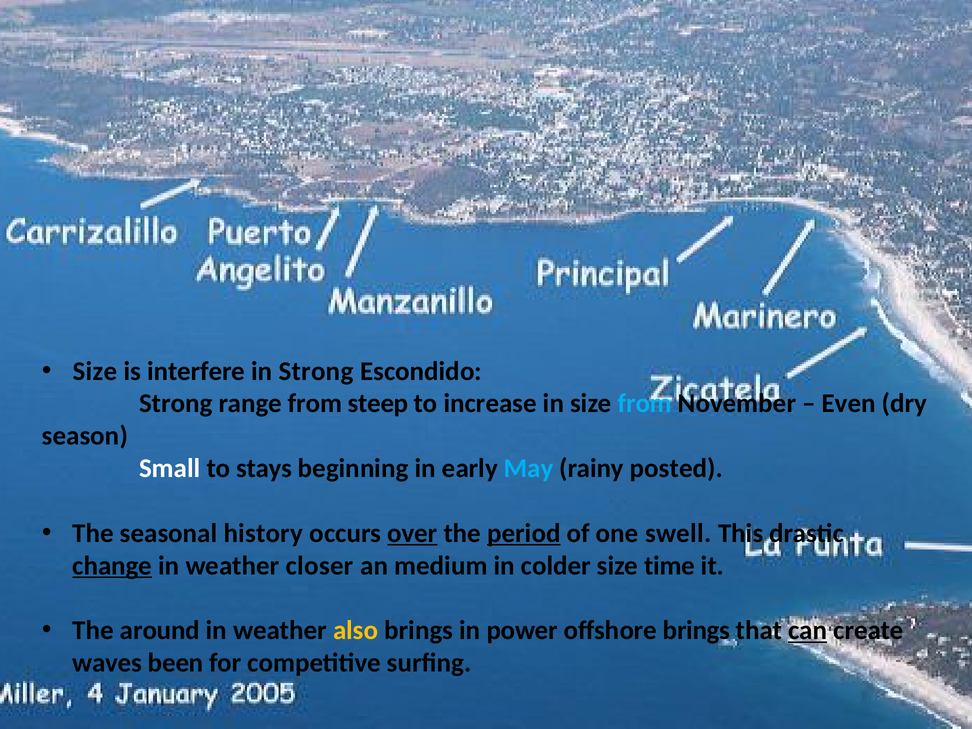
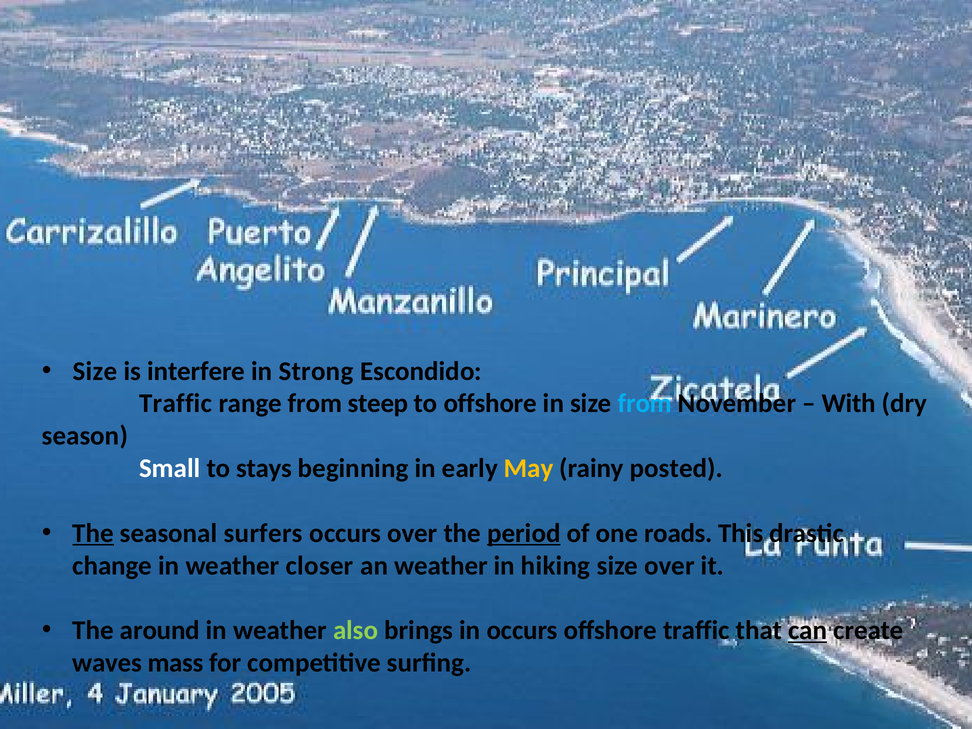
Strong at (176, 404): Strong -> Traffic
to increase: increase -> offshore
Even: Even -> With
May colour: light blue -> yellow
The at (93, 533) underline: none -> present
history: history -> surfers
over at (412, 533) underline: present -> none
swell: swell -> roads
change underline: present -> none
an medium: medium -> weather
colder: colder -> hiking
size time: time -> over
also colour: yellow -> light green
in power: power -> occurs
offshore brings: brings -> traffic
been: been -> mass
